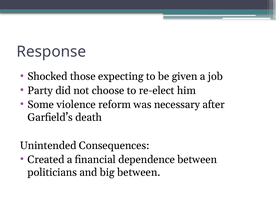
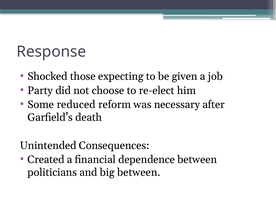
violence: violence -> reduced
